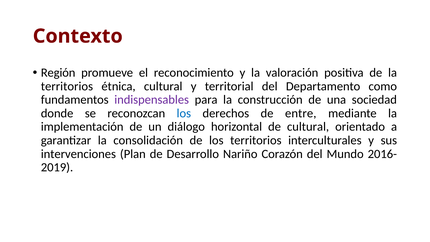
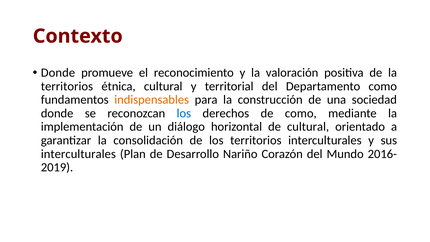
Región at (58, 73): Región -> Donde
indispensables colour: purple -> orange
de entre: entre -> como
intervenciones at (78, 154): intervenciones -> interculturales
